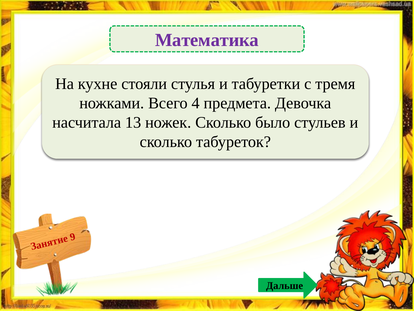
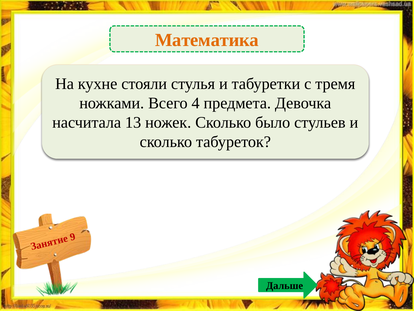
Математика colour: purple -> orange
